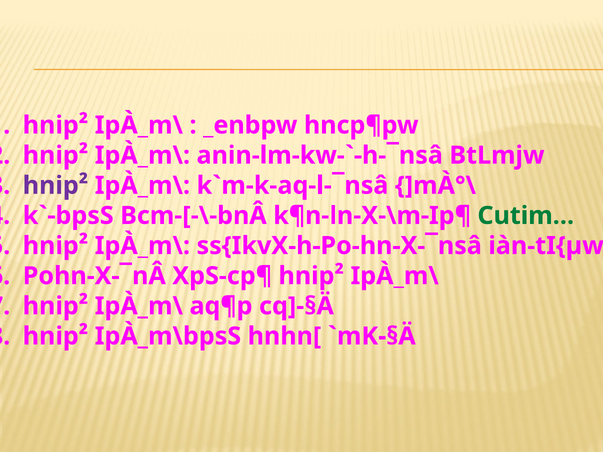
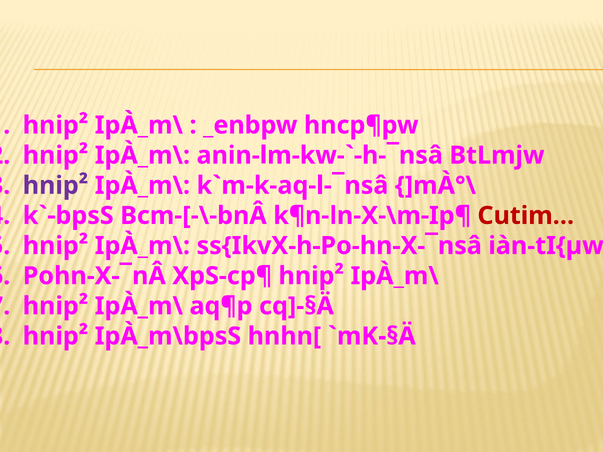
Cutim… colour: green -> red
